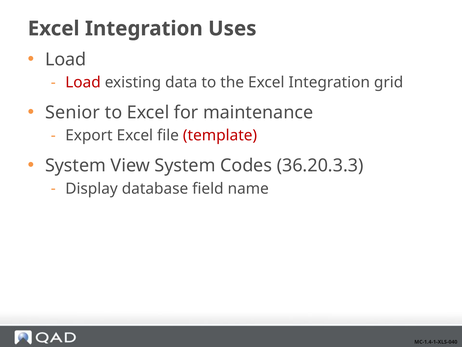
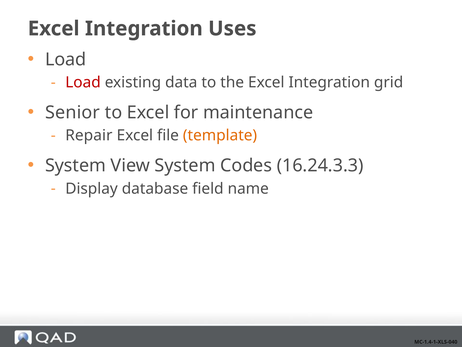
Export: Export -> Repair
template colour: red -> orange
36.20.3.3: 36.20.3.3 -> 16.24.3.3
